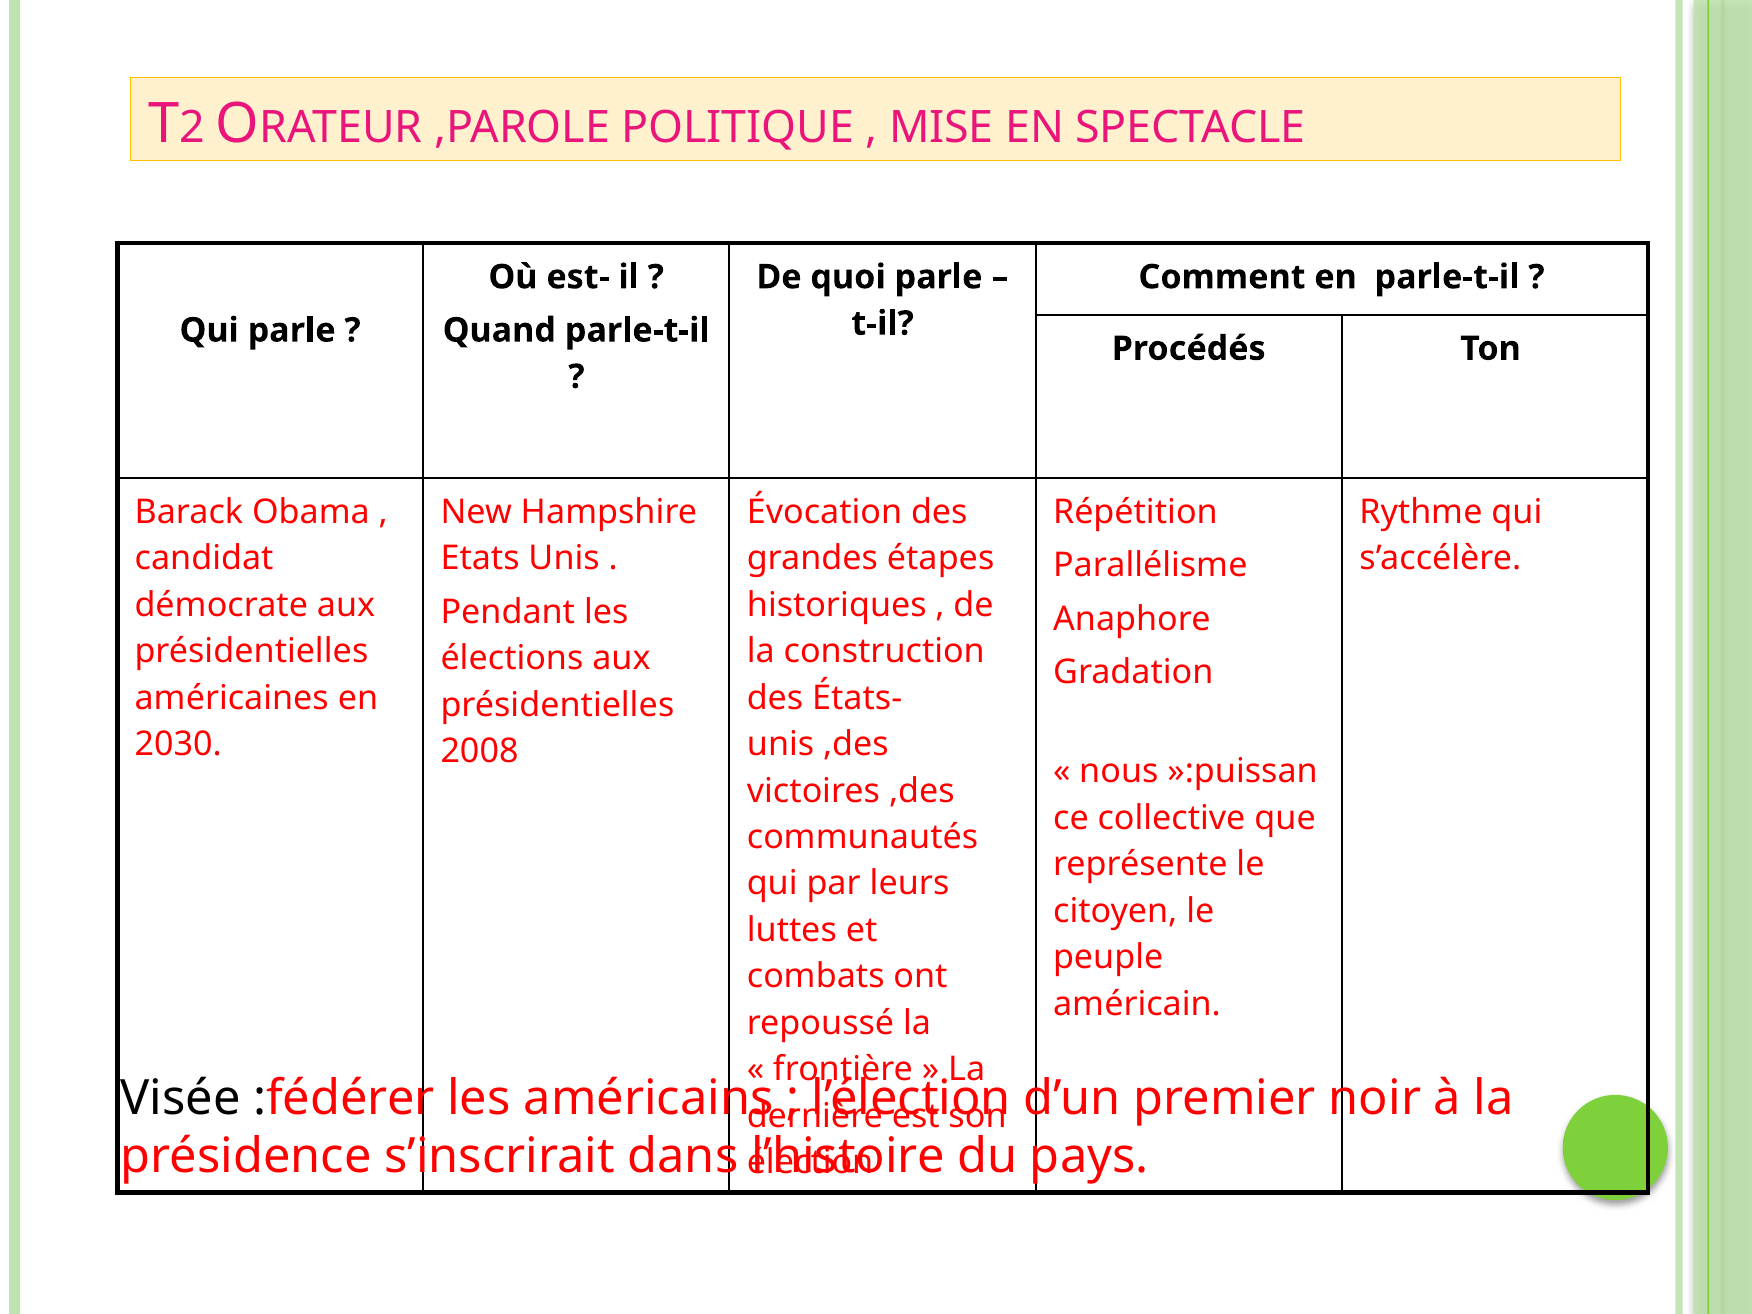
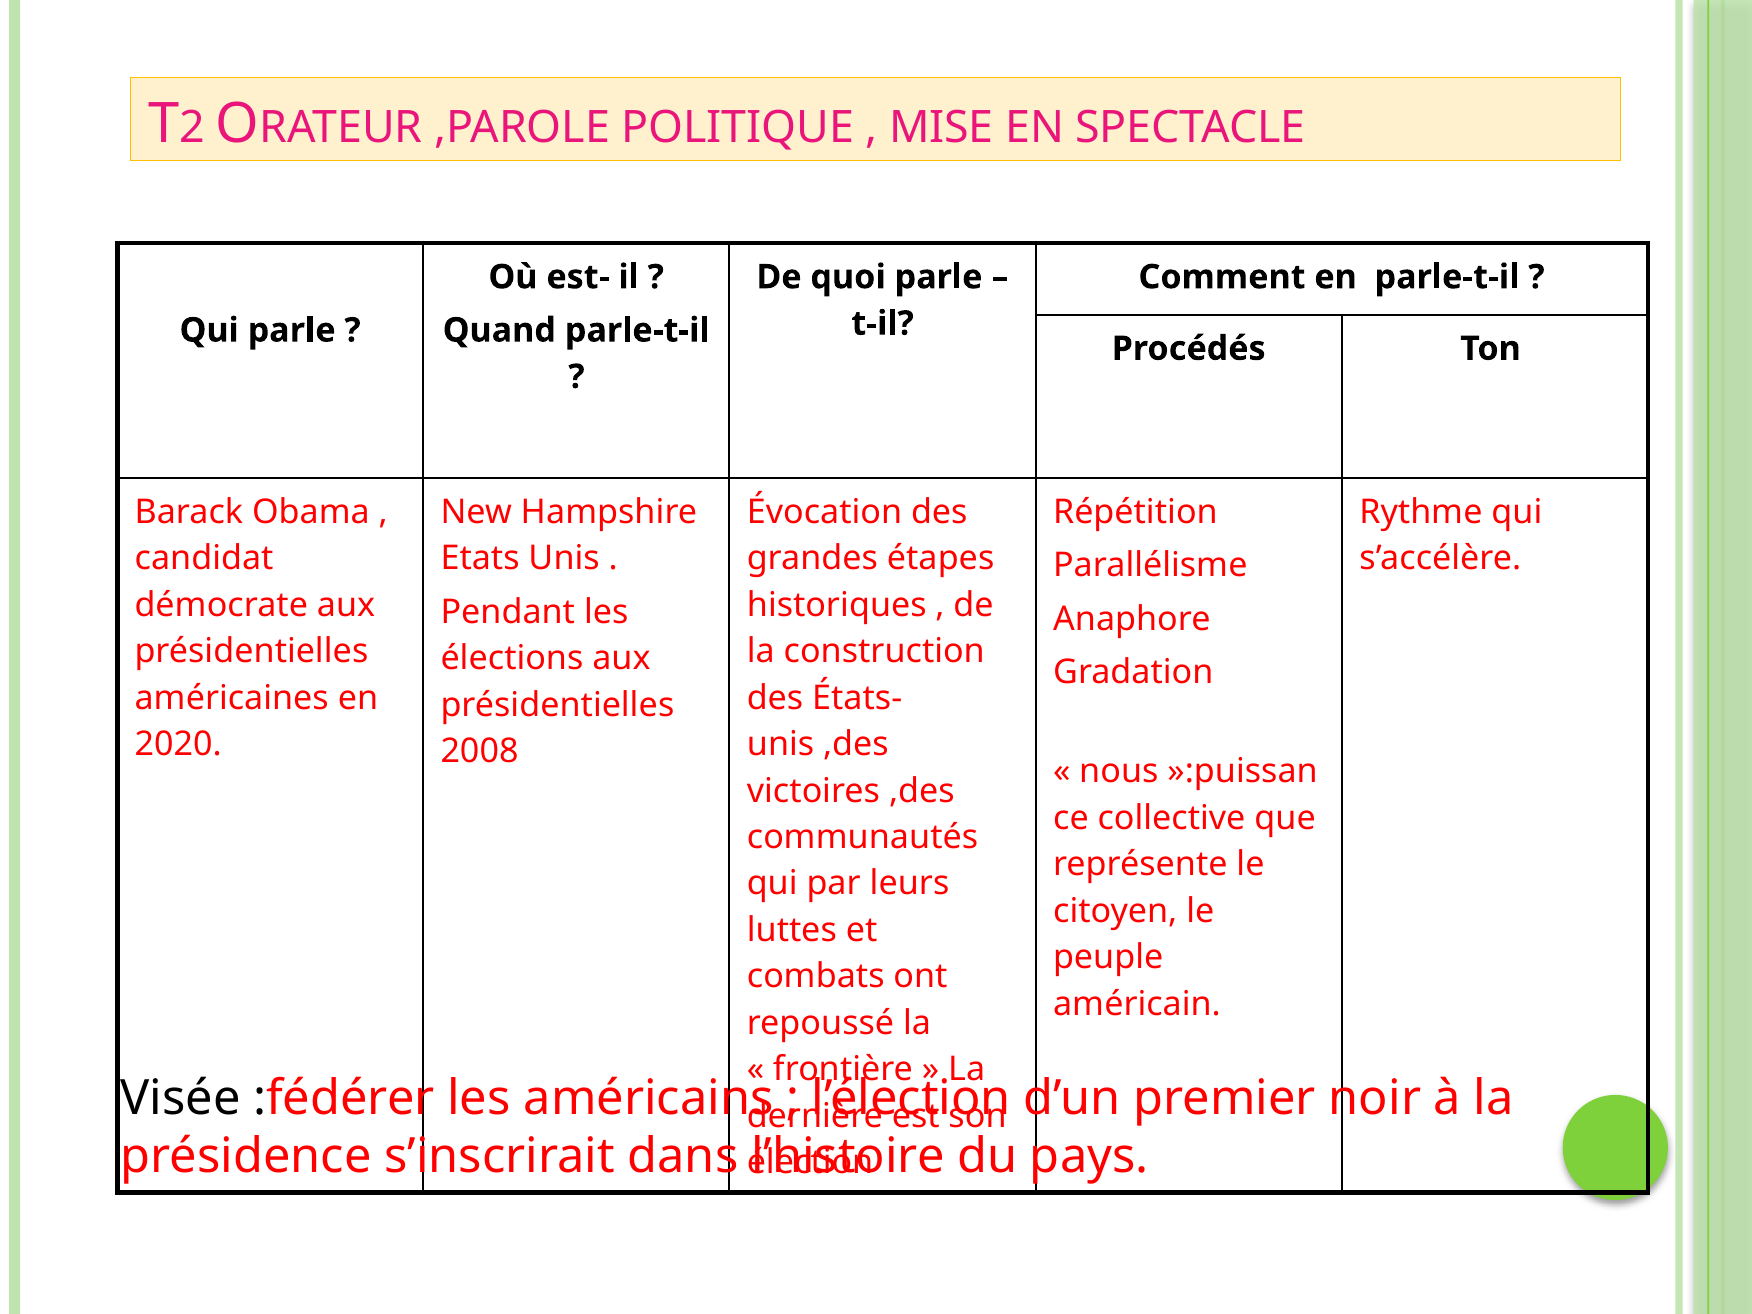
2030: 2030 -> 2020
